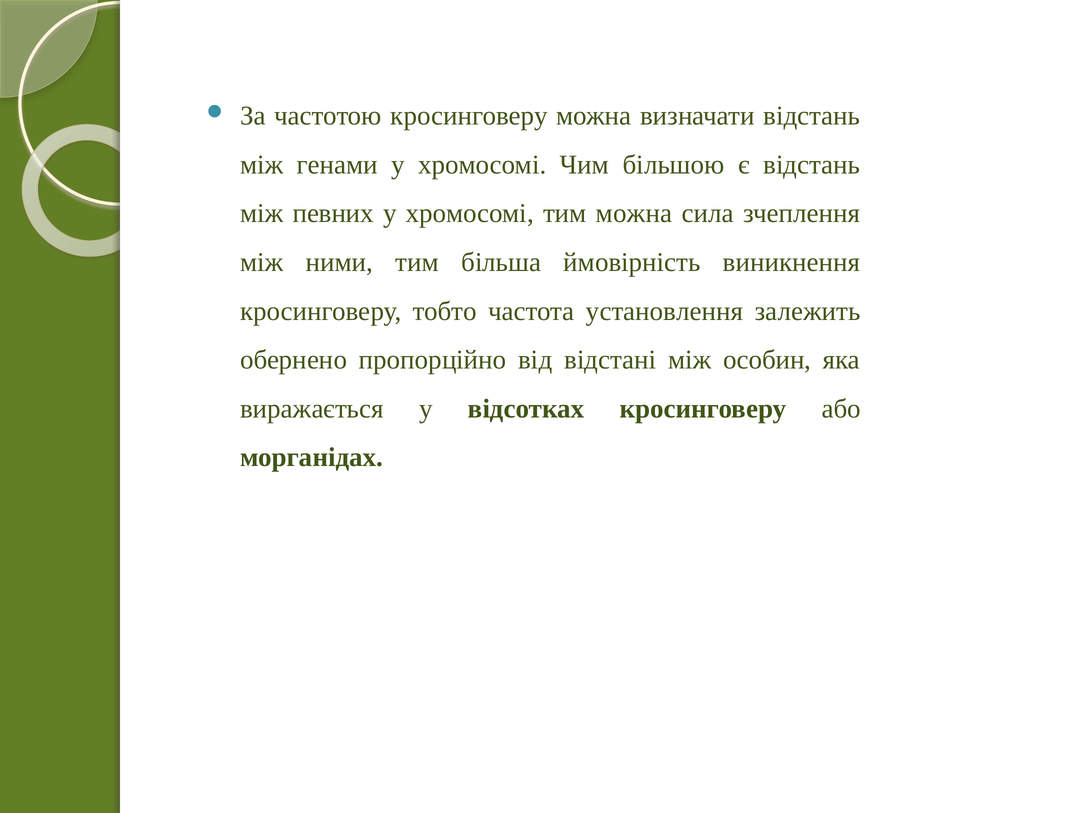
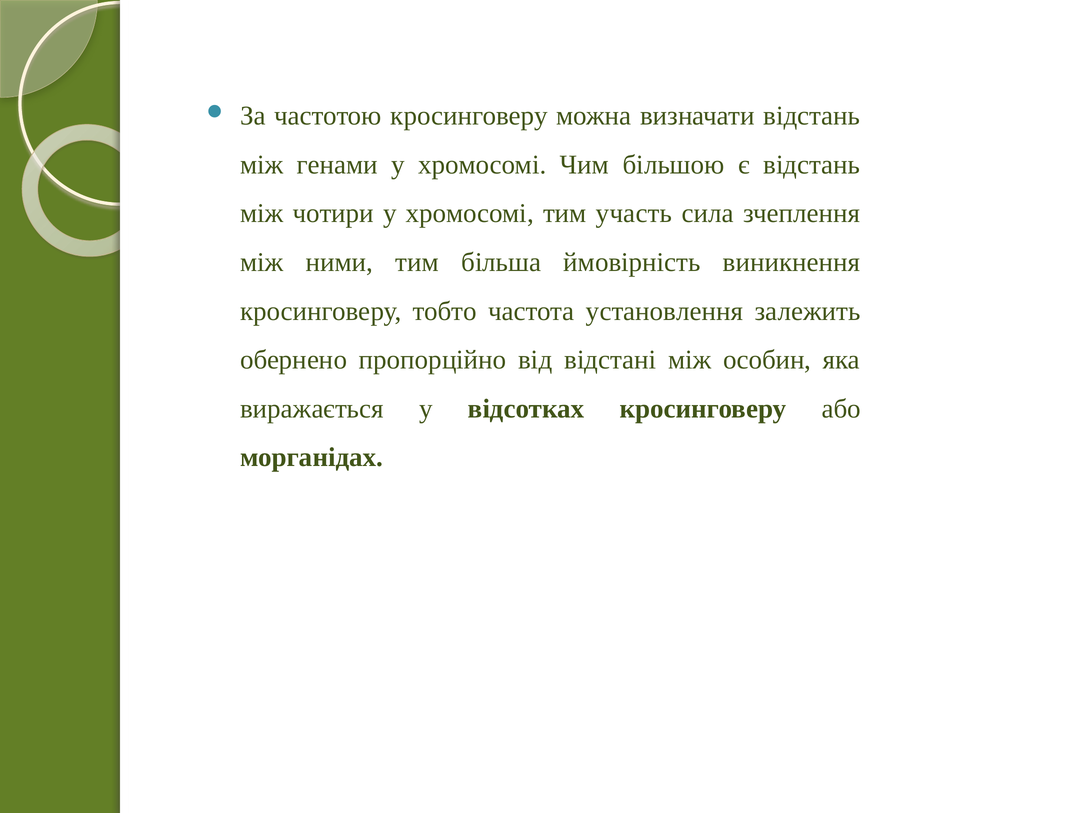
певних: певних -> чотири
тим можна: можна -> участь
